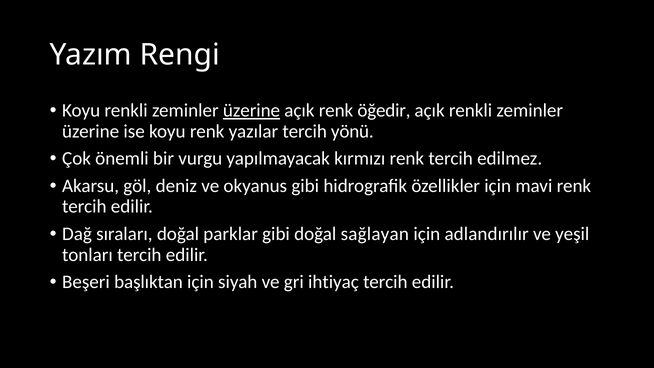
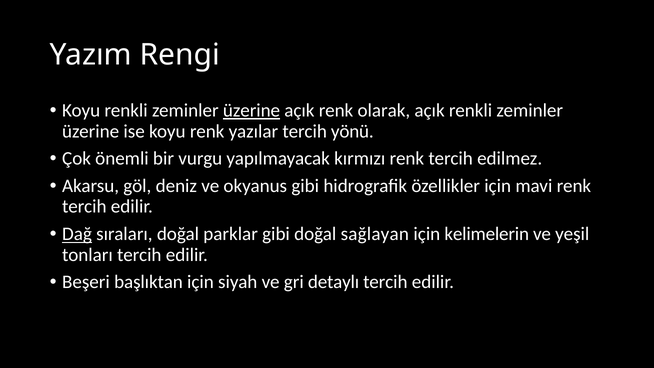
öğedir: öğedir -> olarak
Dağ underline: none -> present
adlandırılır: adlandırılır -> kelimelerin
ihtiyaç: ihtiyaç -> detaylı
